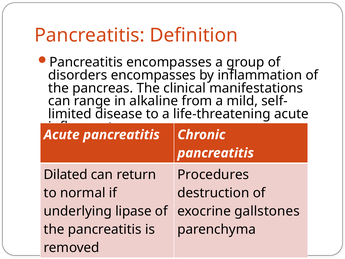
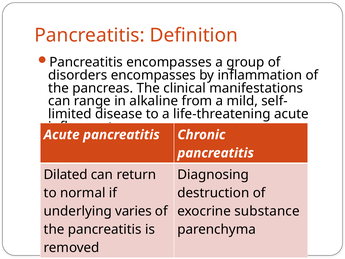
Procedures: Procedures -> Diagnosing
lipase: lipase -> varies
gallstones: gallstones -> substance
